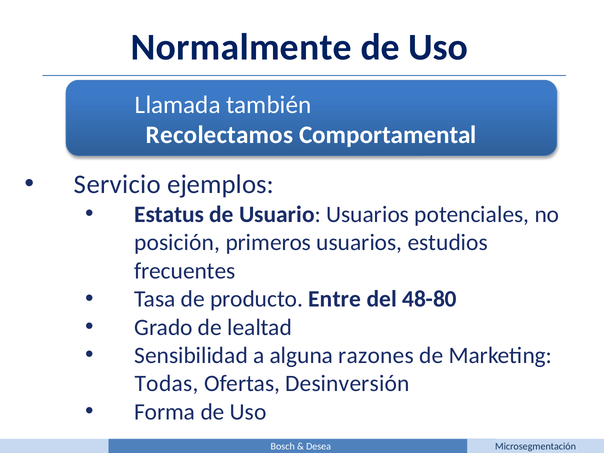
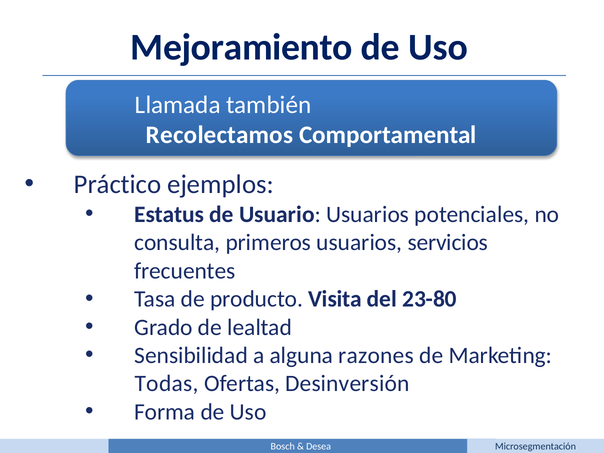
Normalmente: Normalmente -> Mejoramiento
Servicio: Servicio -> Práctico
posición: posición -> consulta
estudios: estudios -> servicios
Entre: Entre -> Visita
48-80: 48-80 -> 23-80
